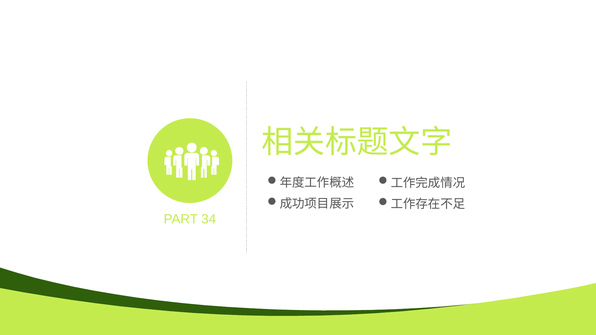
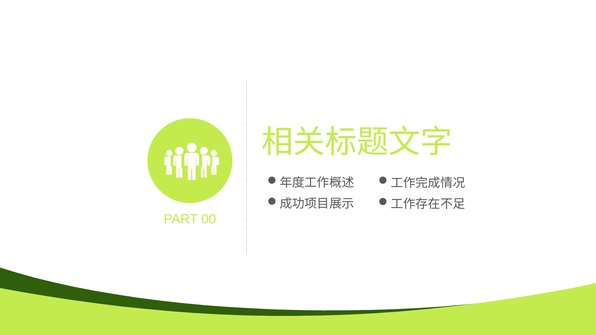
34: 34 -> 00
